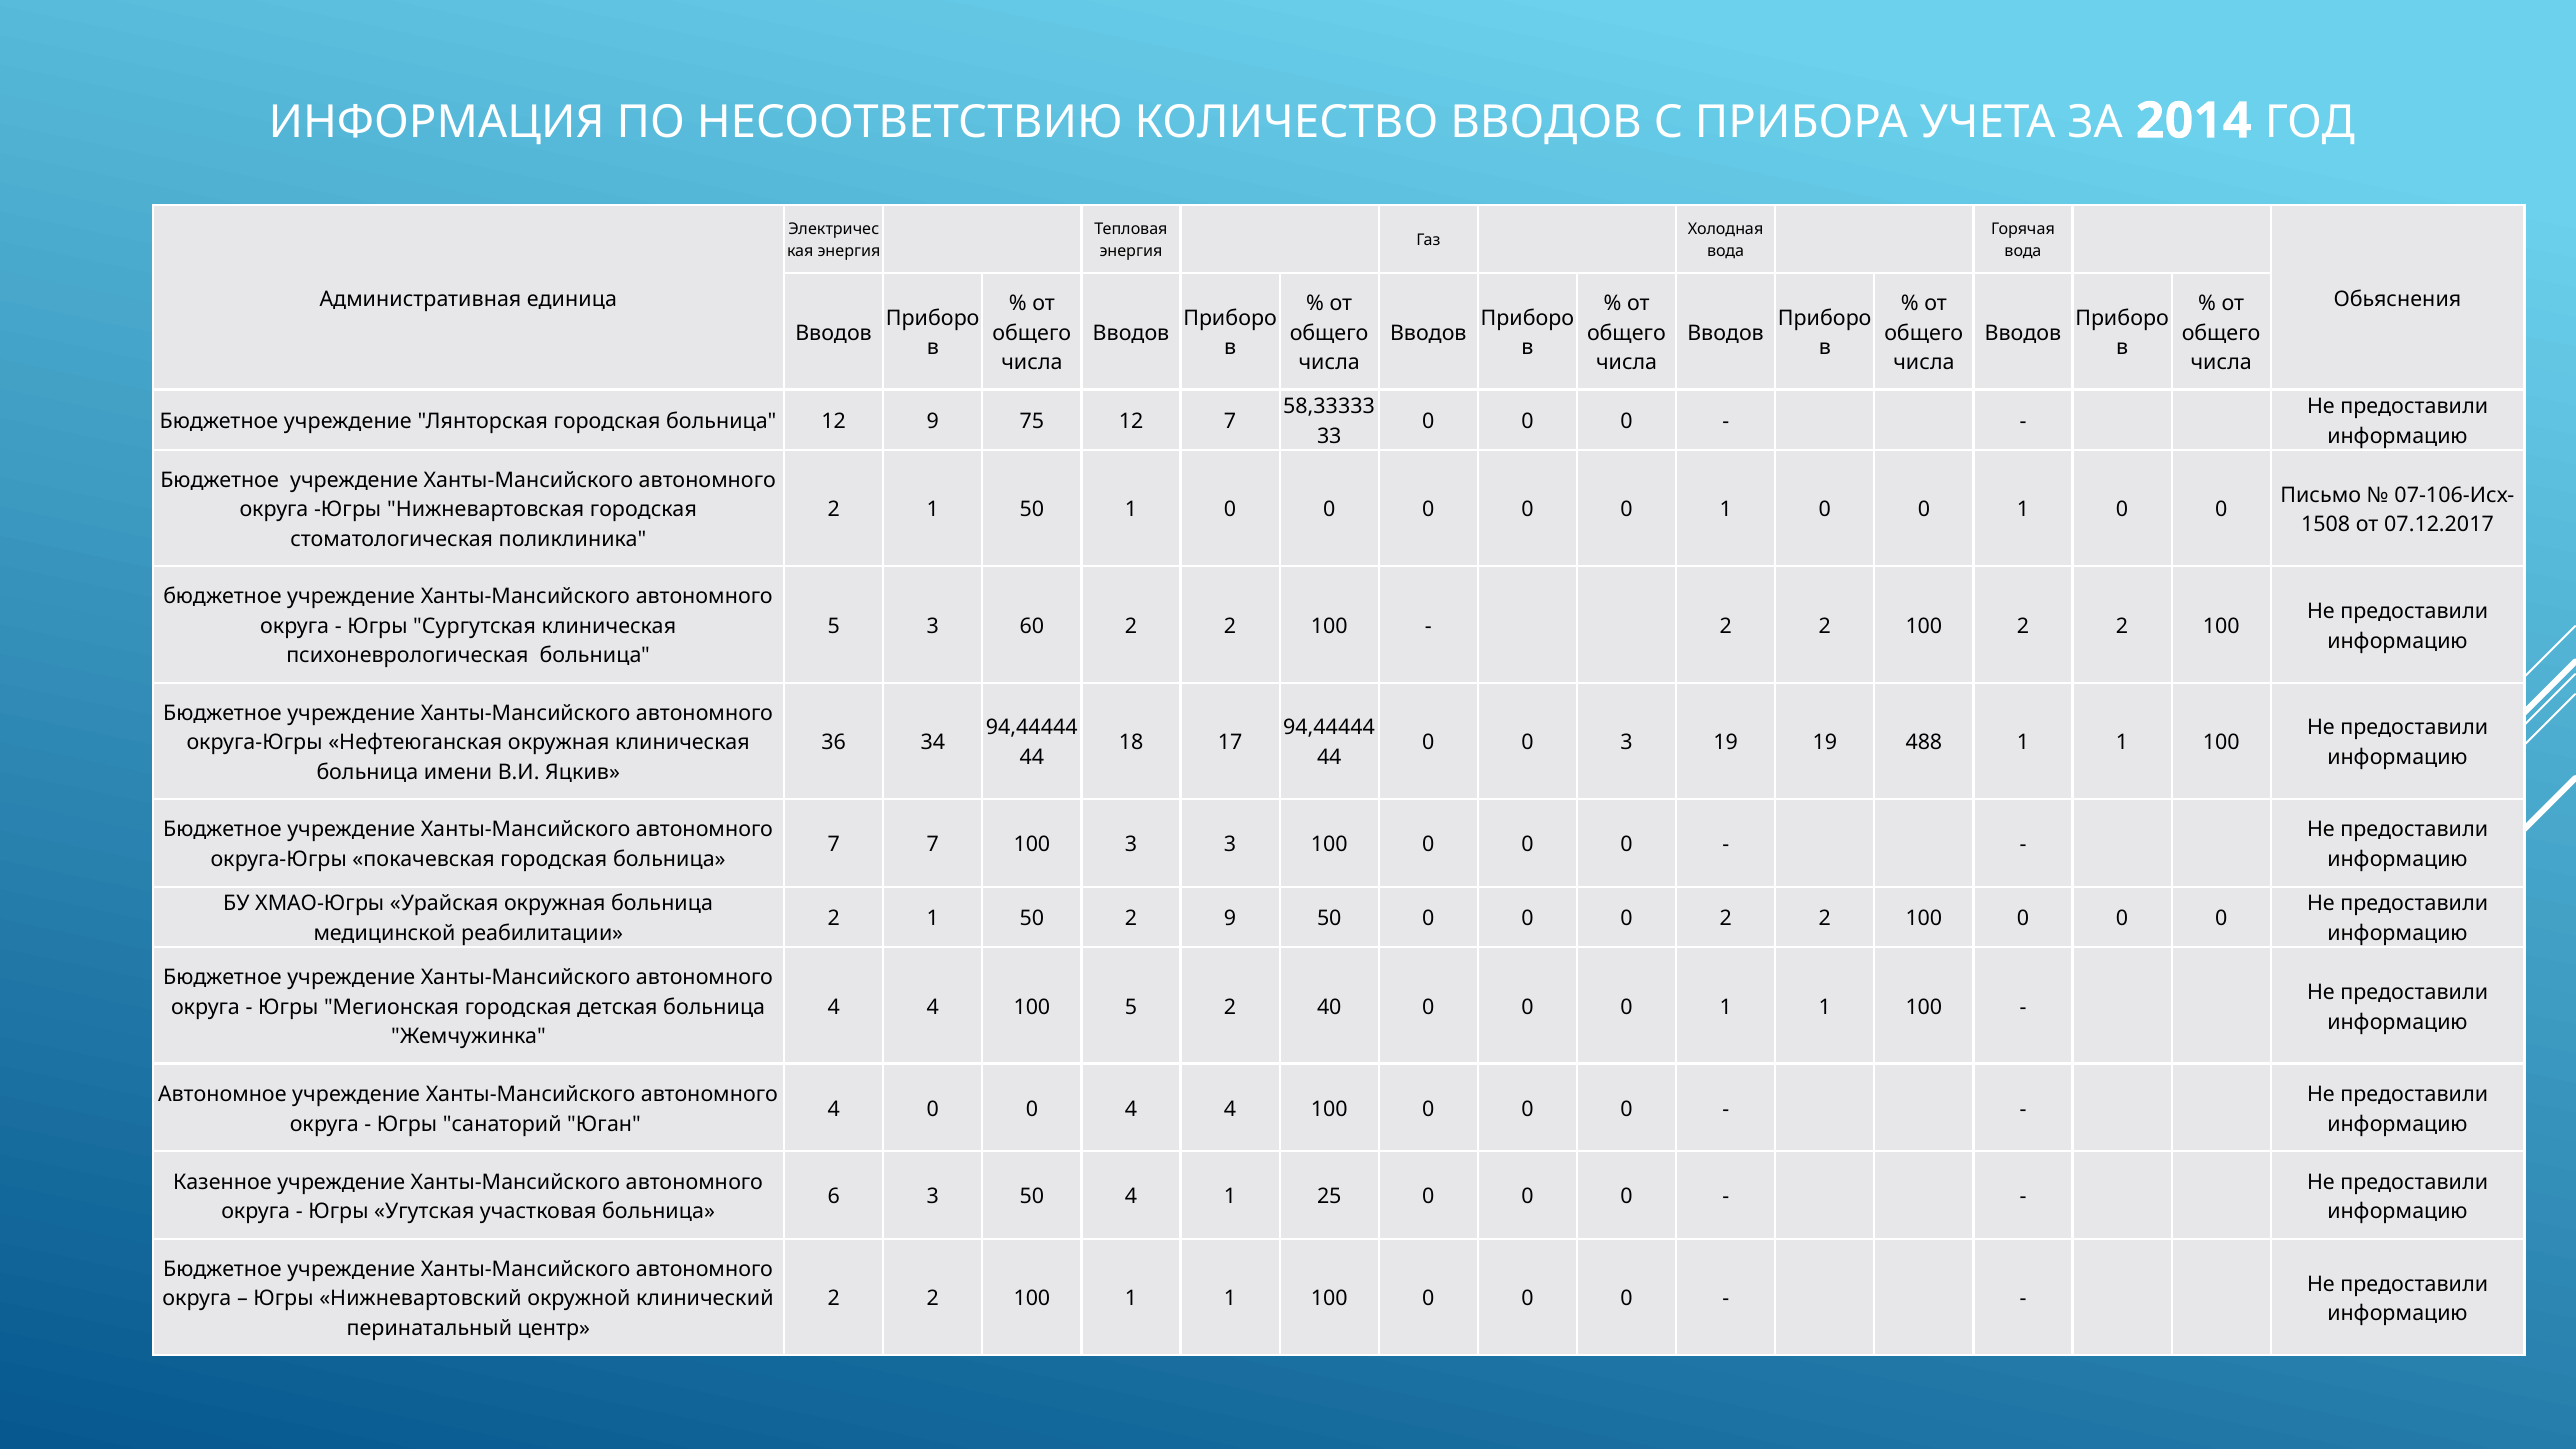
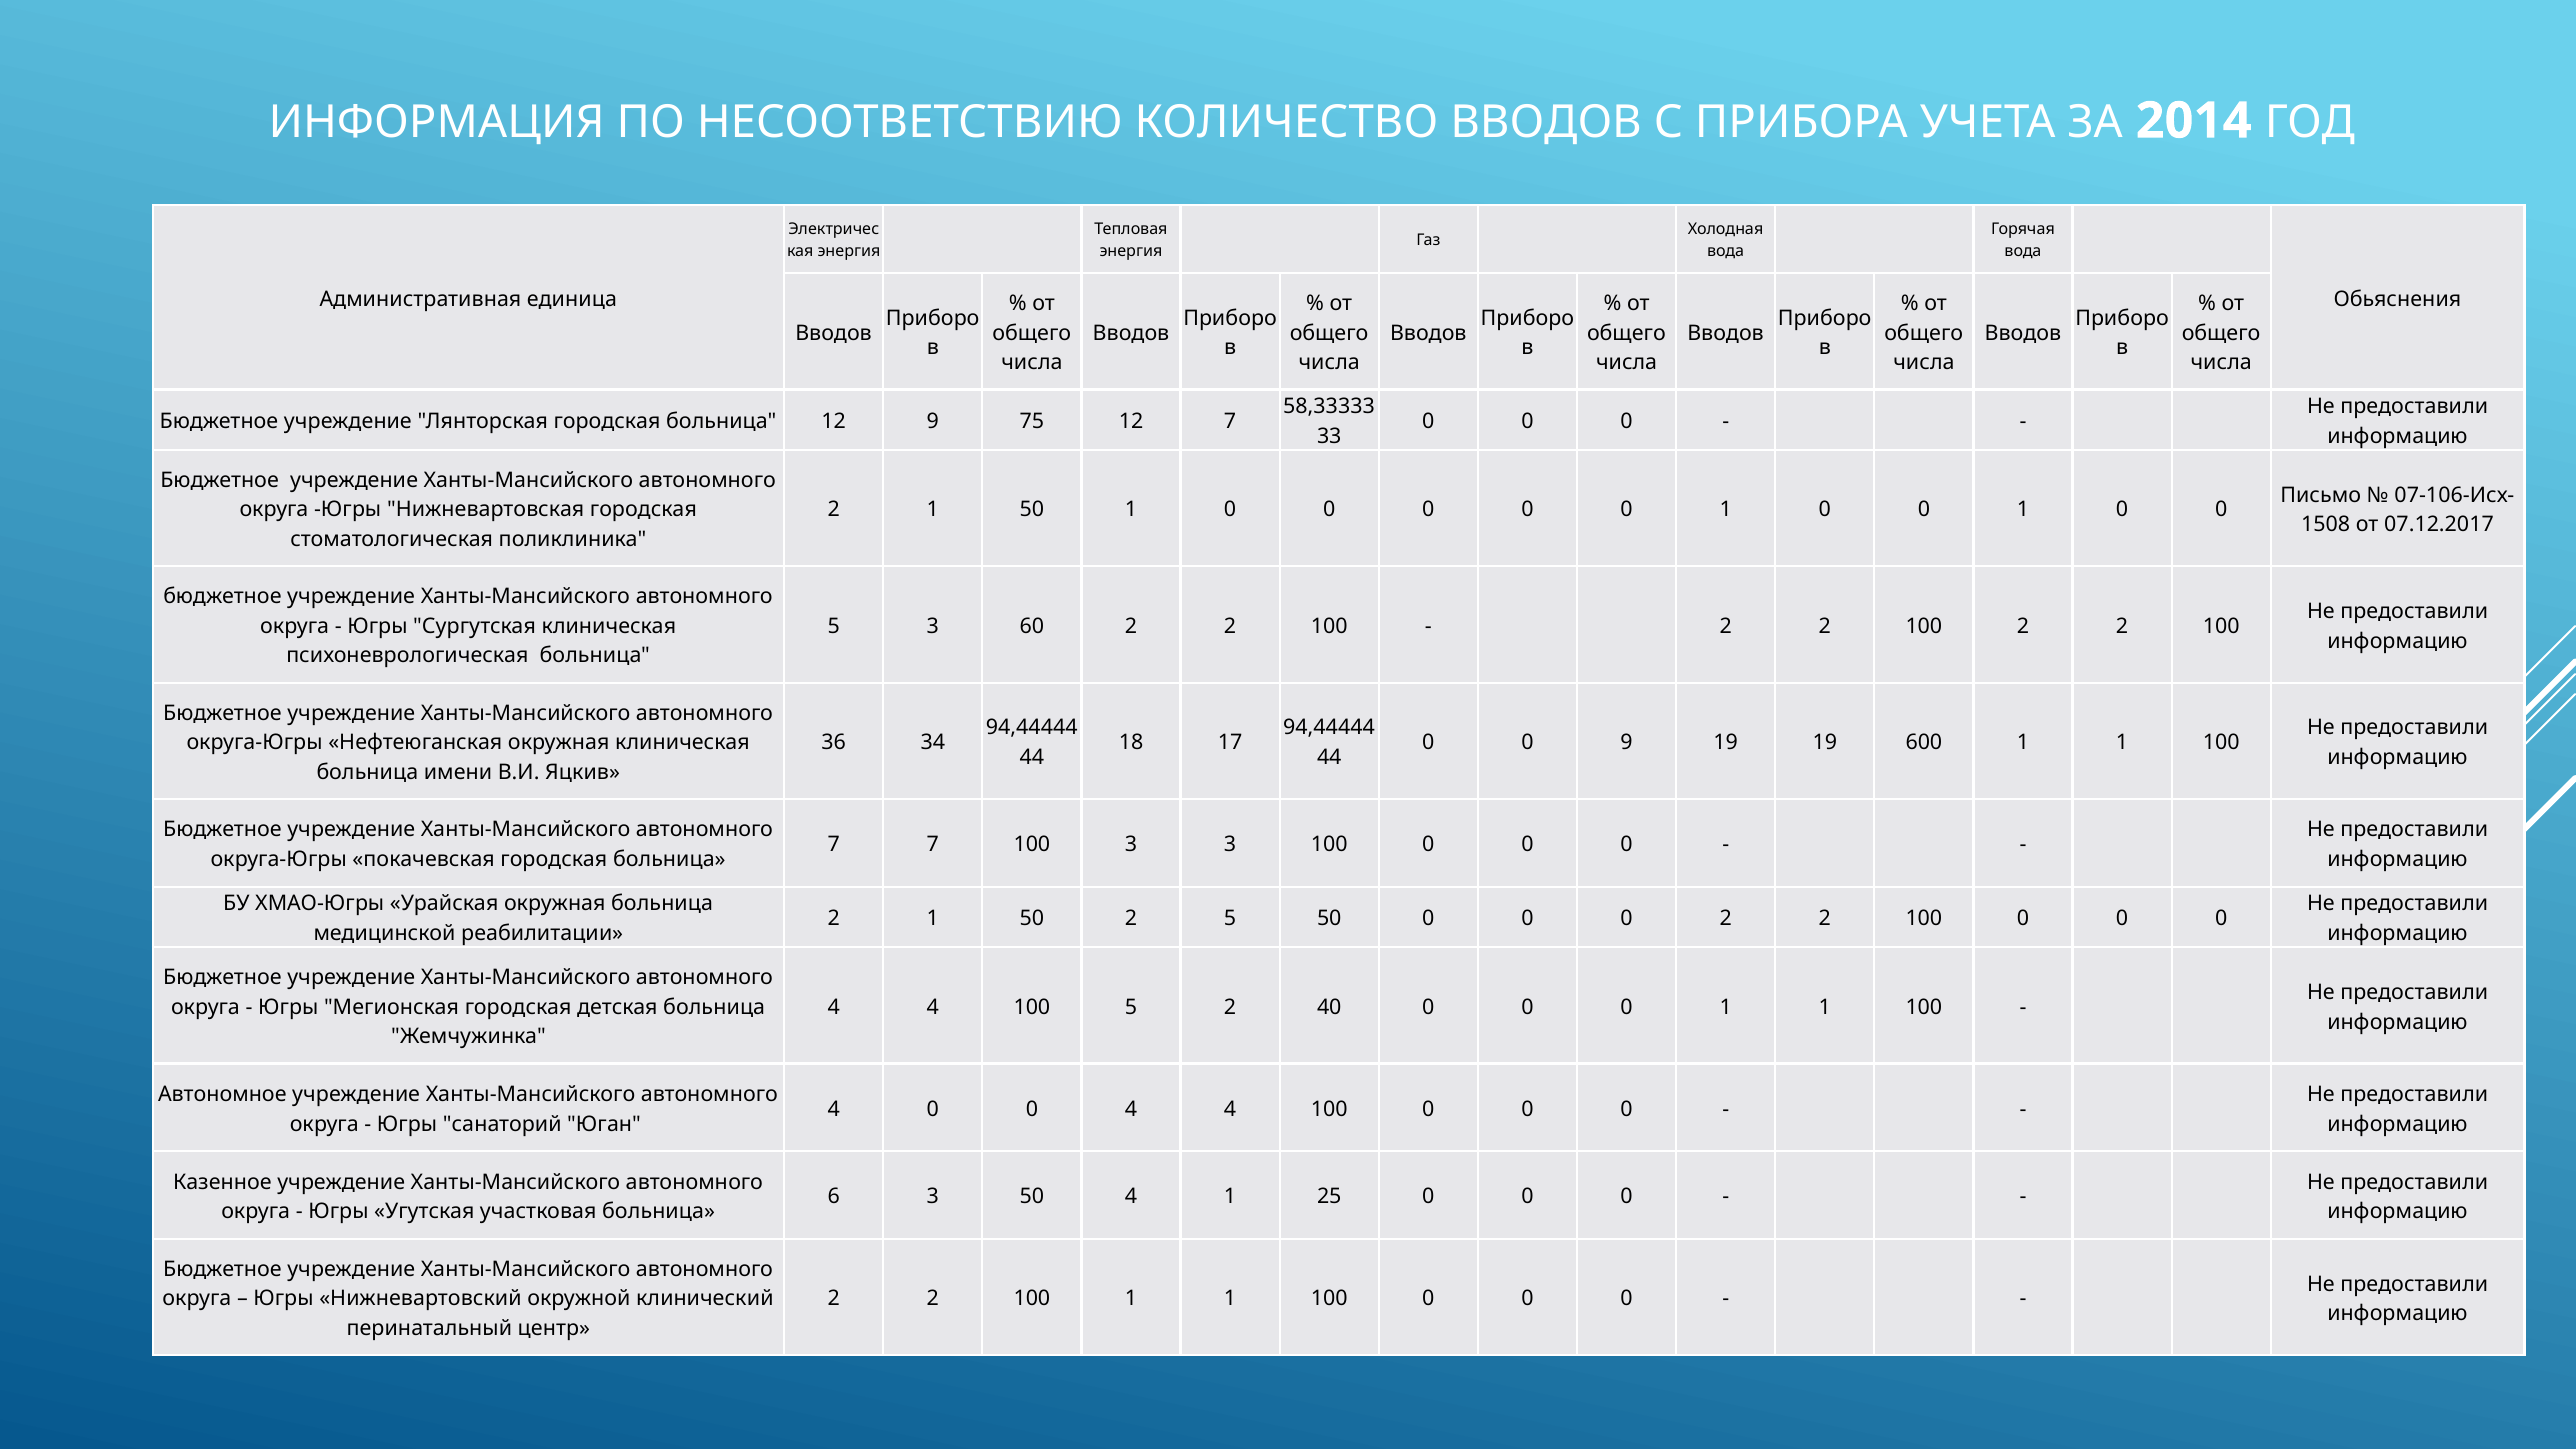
0 3: 3 -> 9
488: 488 -> 600
2 9: 9 -> 5
